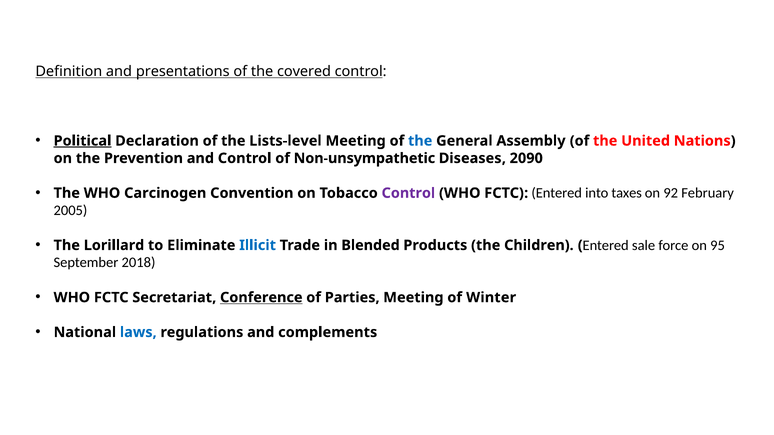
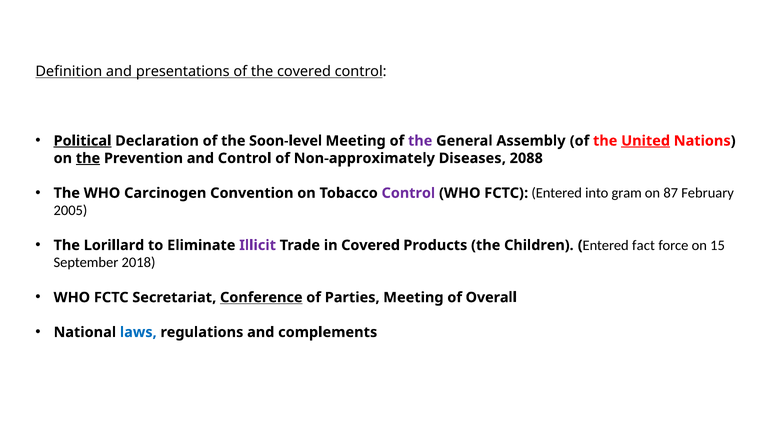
Lists-level: Lists-level -> Soon-level
the at (420, 141) colour: blue -> purple
United underline: none -> present
the at (88, 158) underline: none -> present
Non-unsympathetic: Non-unsympathetic -> Non-approximately
2090: 2090 -> 2088
taxes: taxes -> gram
92: 92 -> 87
Illicit colour: blue -> purple
in Blended: Blended -> Covered
sale: sale -> fact
95: 95 -> 15
Winter: Winter -> Overall
